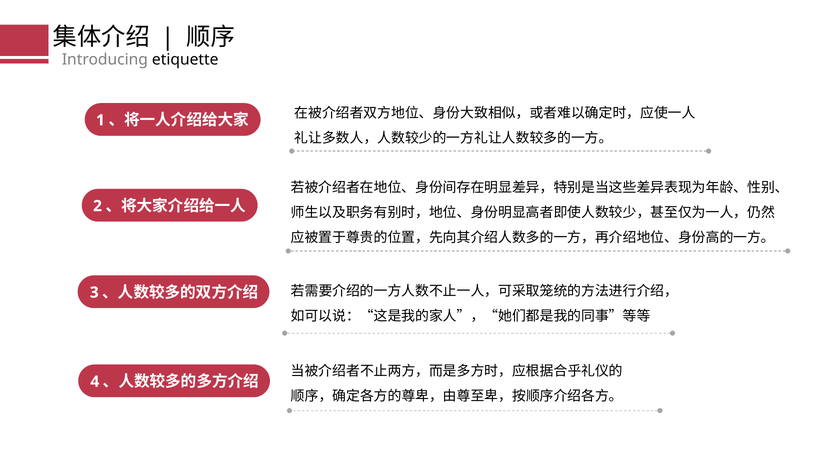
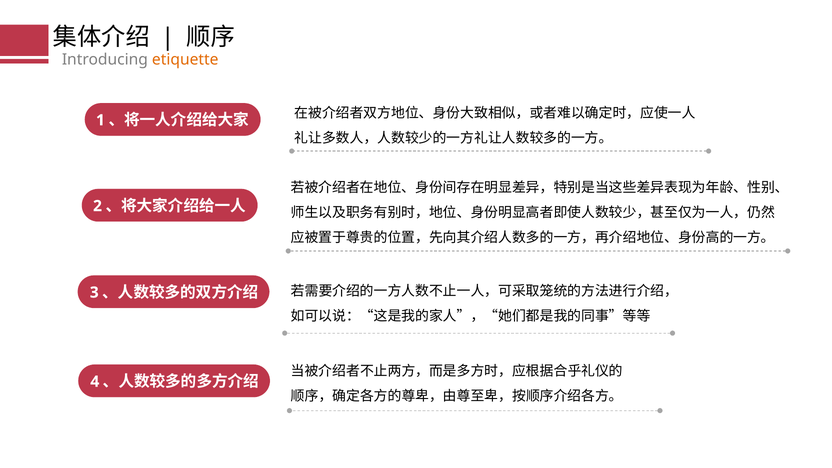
etiquette colour: black -> orange
